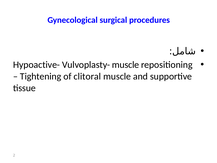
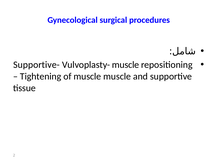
Hypoactive-: Hypoactive- -> Supportive-
of clitoral: clitoral -> muscle
